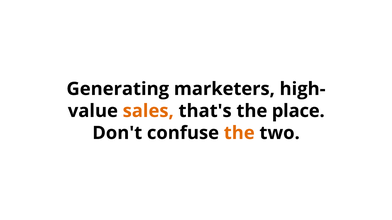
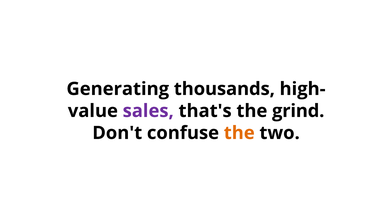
marketers: marketers -> thousands
sales colour: orange -> purple
place: place -> grind
